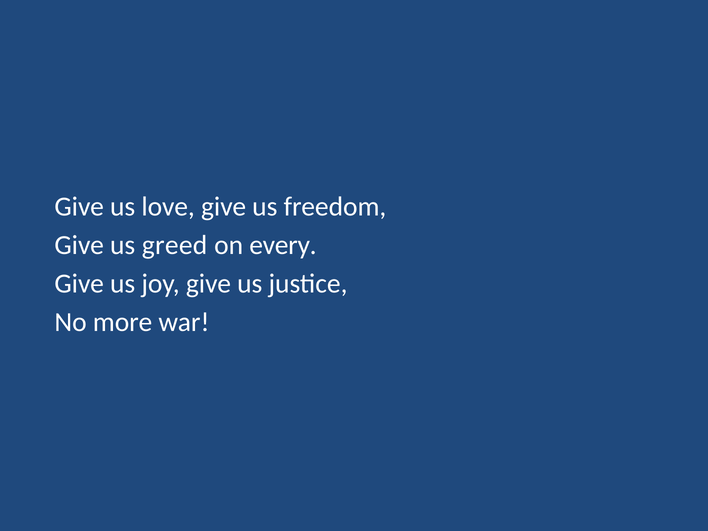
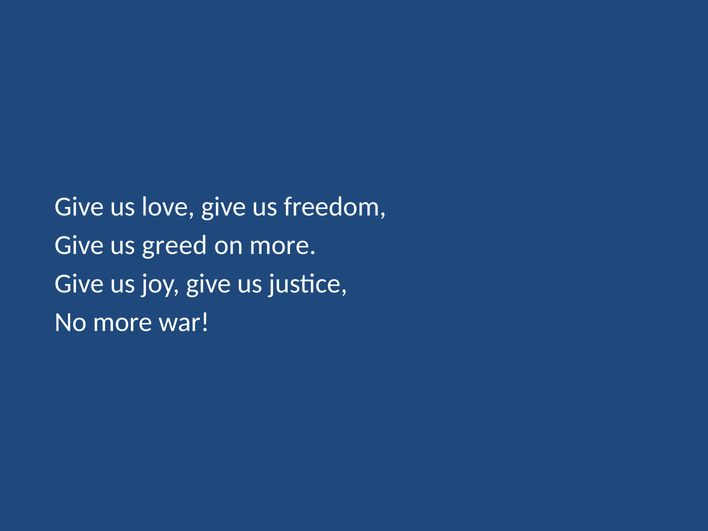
on every: every -> more
